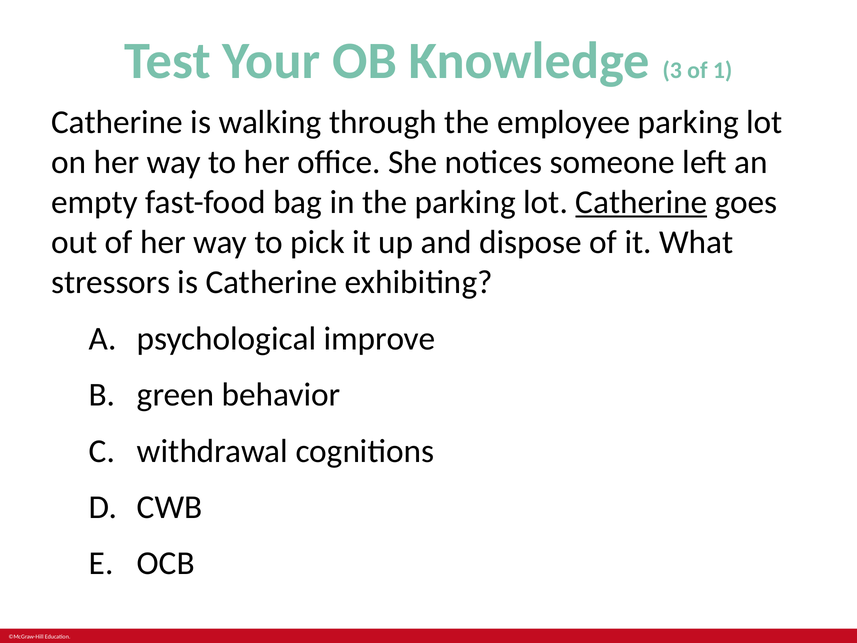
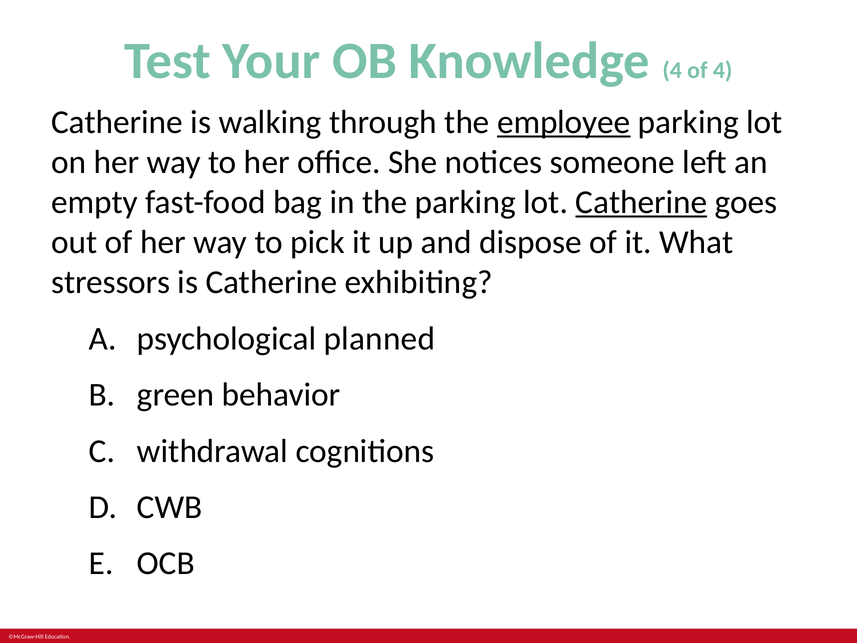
Knowledge 3: 3 -> 4
of 1: 1 -> 4
employee underline: none -> present
improve: improve -> planned
